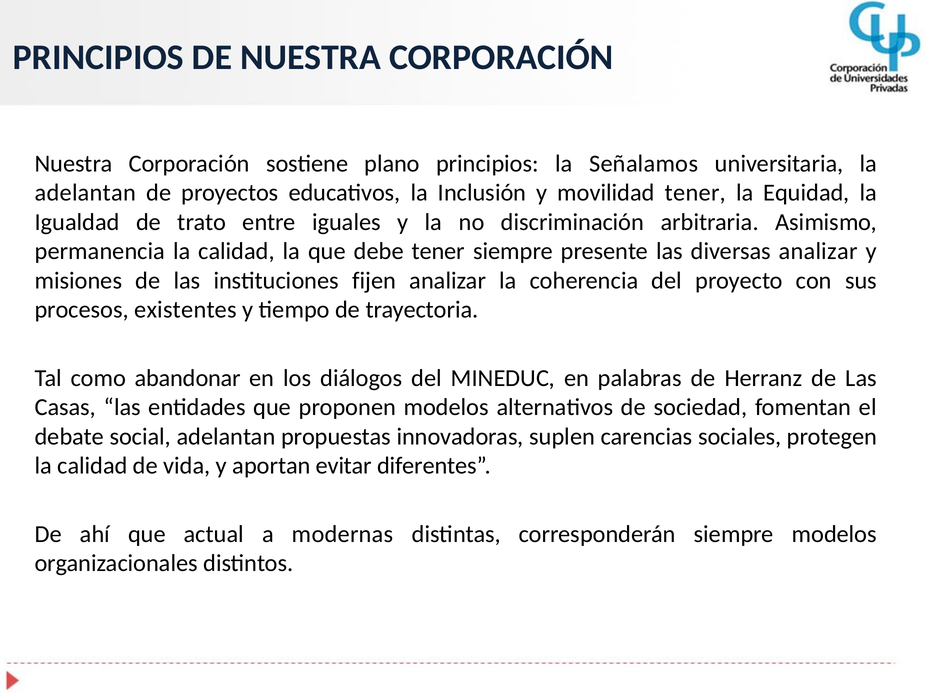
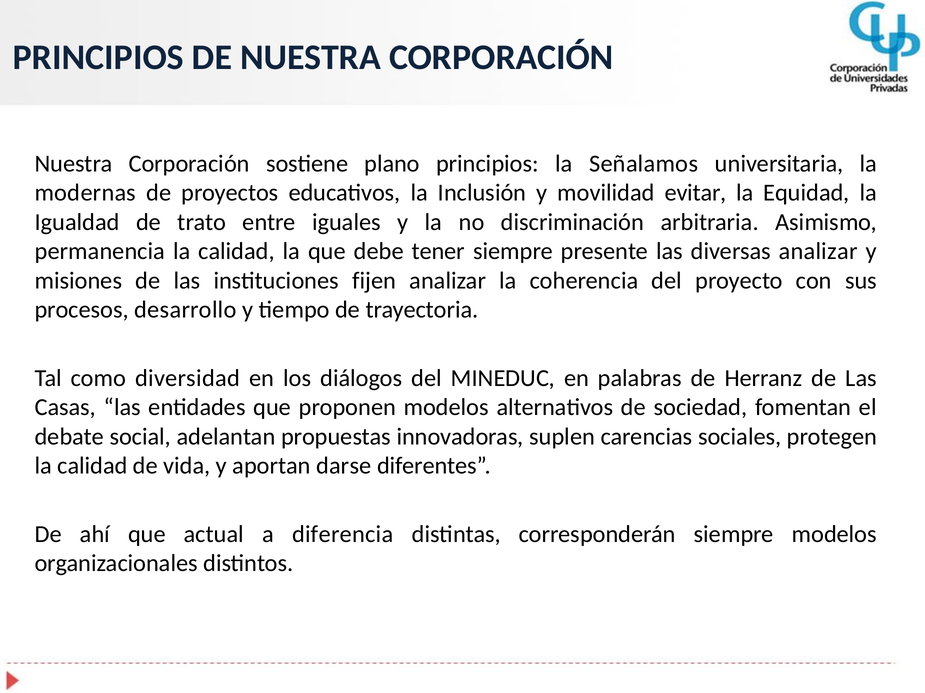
adelantan at (85, 193): adelantan -> modernas
movilidad tener: tener -> evitar
existentes: existentes -> desarrollo
abandonar: abandonar -> diversidad
evitar: evitar -> darse
modernas: modernas -> diferencia
